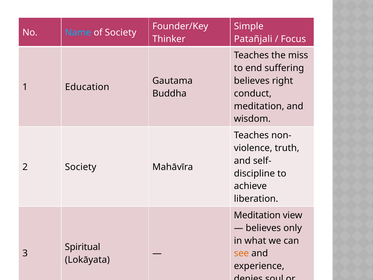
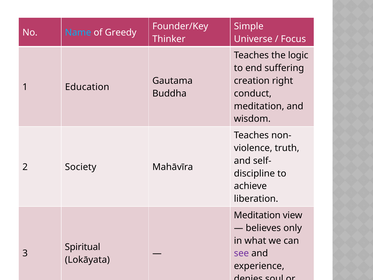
of Society: Society -> Greedy
Patañjali: Patañjali -> Universe
miss: miss -> logic
believes at (252, 81): believes -> creation
see colour: orange -> purple
